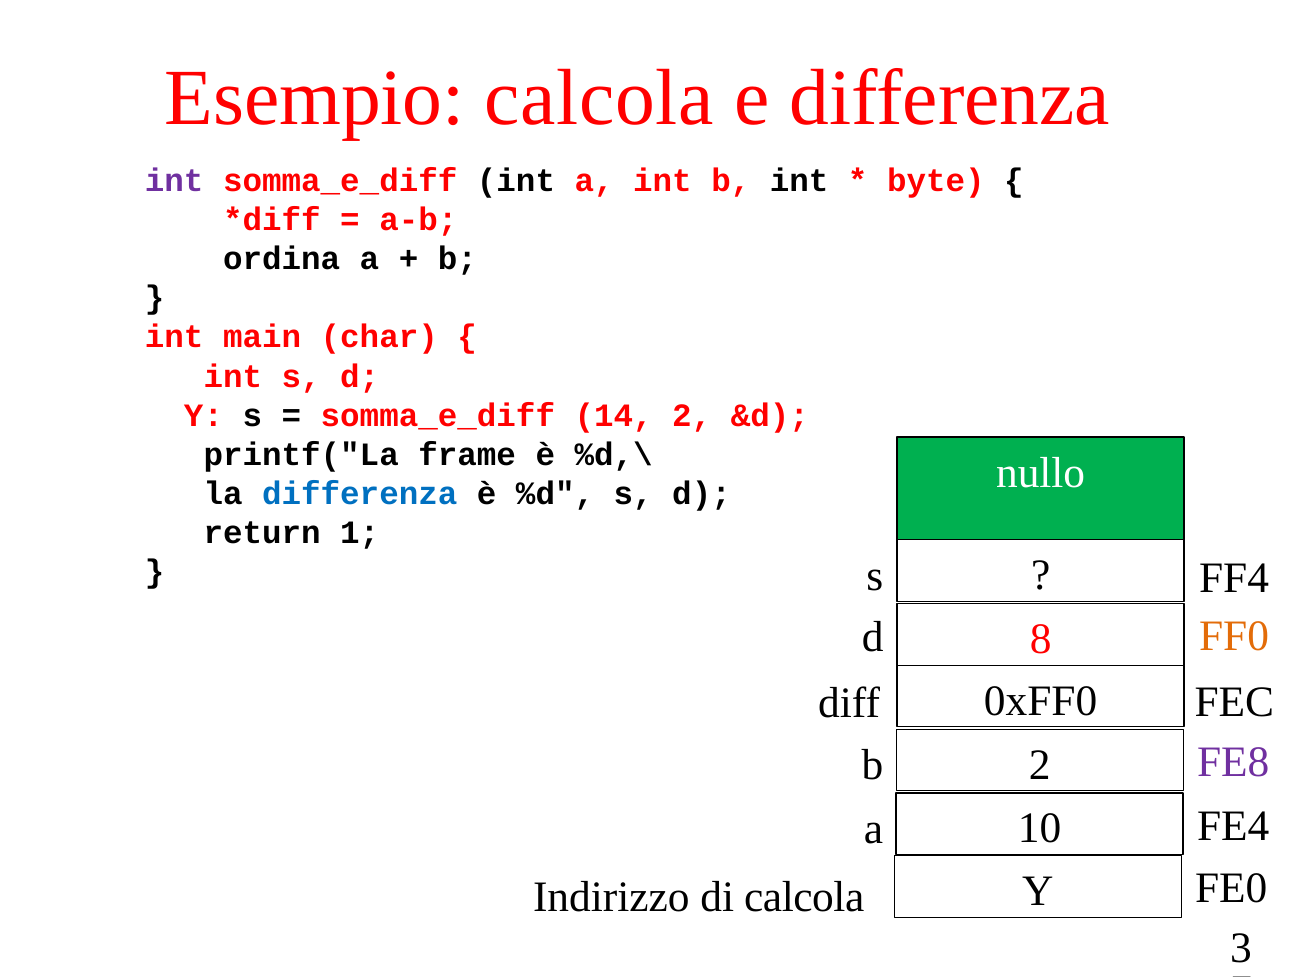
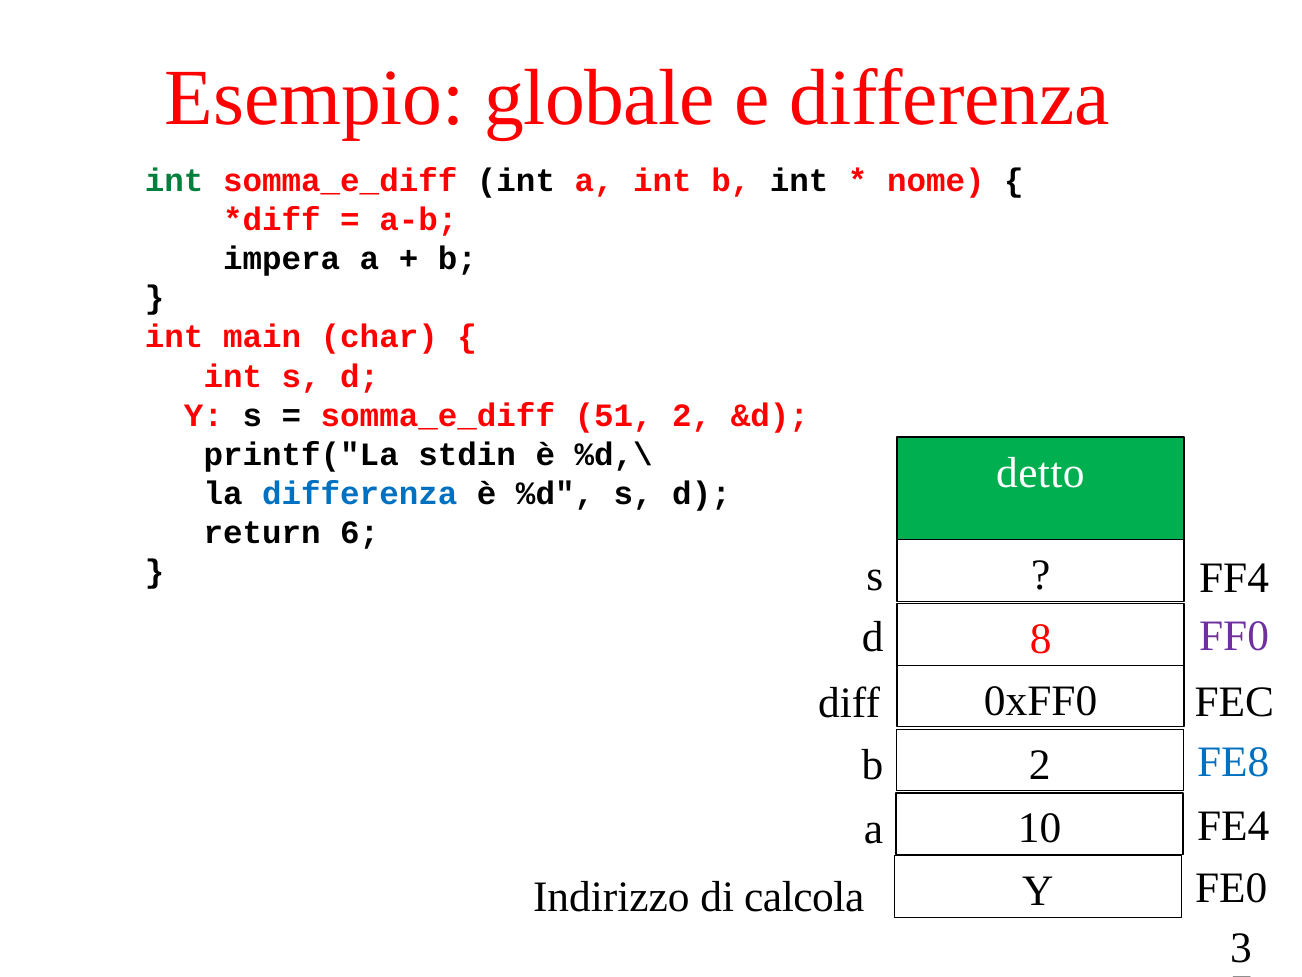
Esempio calcola: calcola -> globale
int at (174, 181) colour: purple -> green
byte: byte -> nome
ordina: ordina -> impera
14: 14 -> 51
frame: frame -> stdin
nullo: nullo -> detto
1: 1 -> 6
FF0 colour: orange -> purple
FE8 colour: purple -> blue
